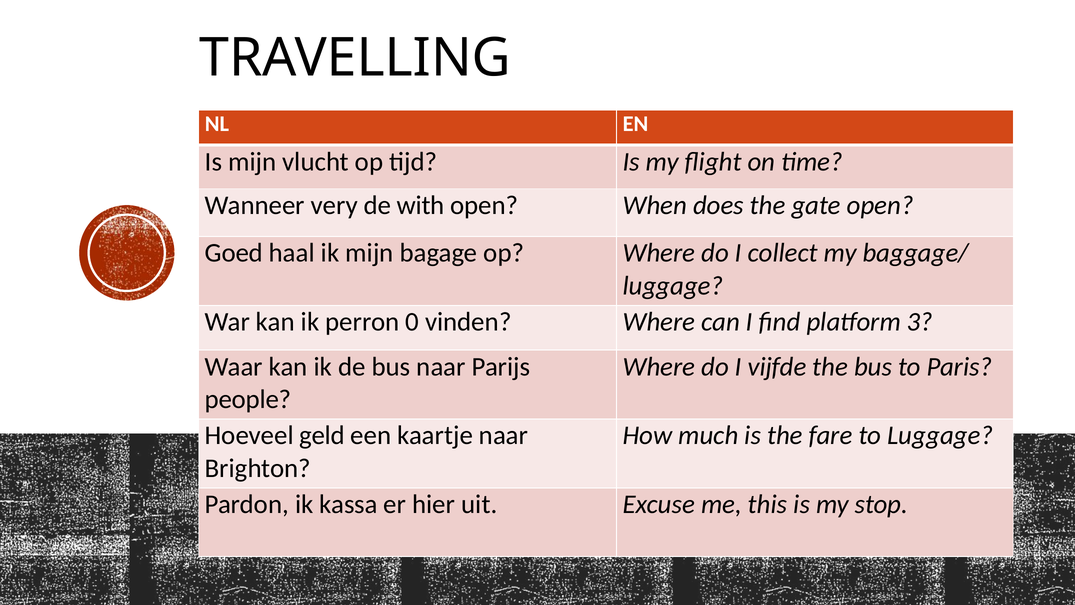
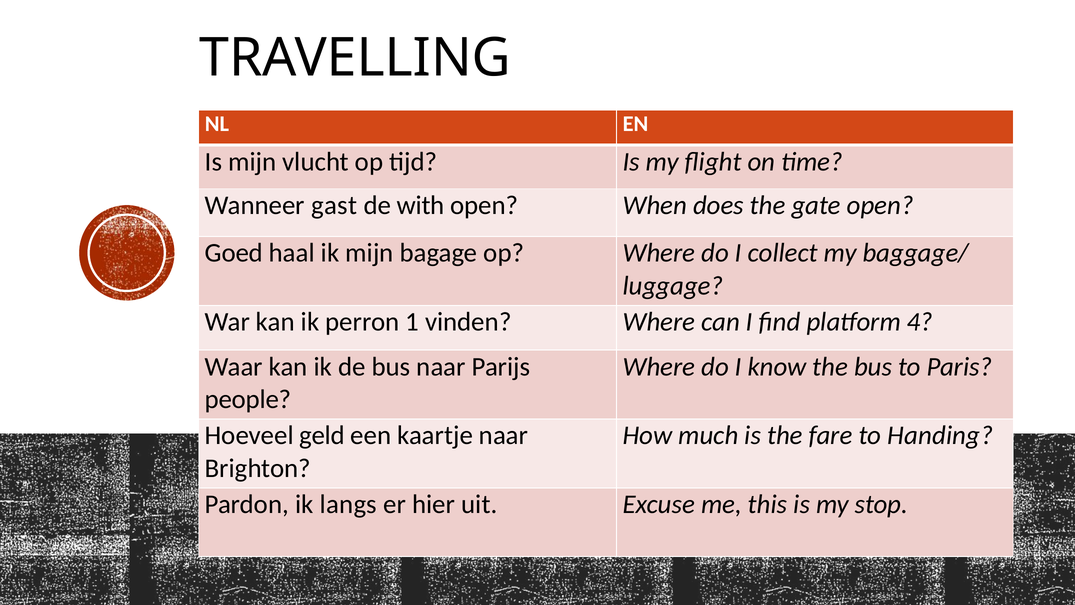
very: very -> gast
0: 0 -> 1
3: 3 -> 4
vijfde: vijfde -> know
to Luggage: Luggage -> Handing
kassa: kassa -> langs
